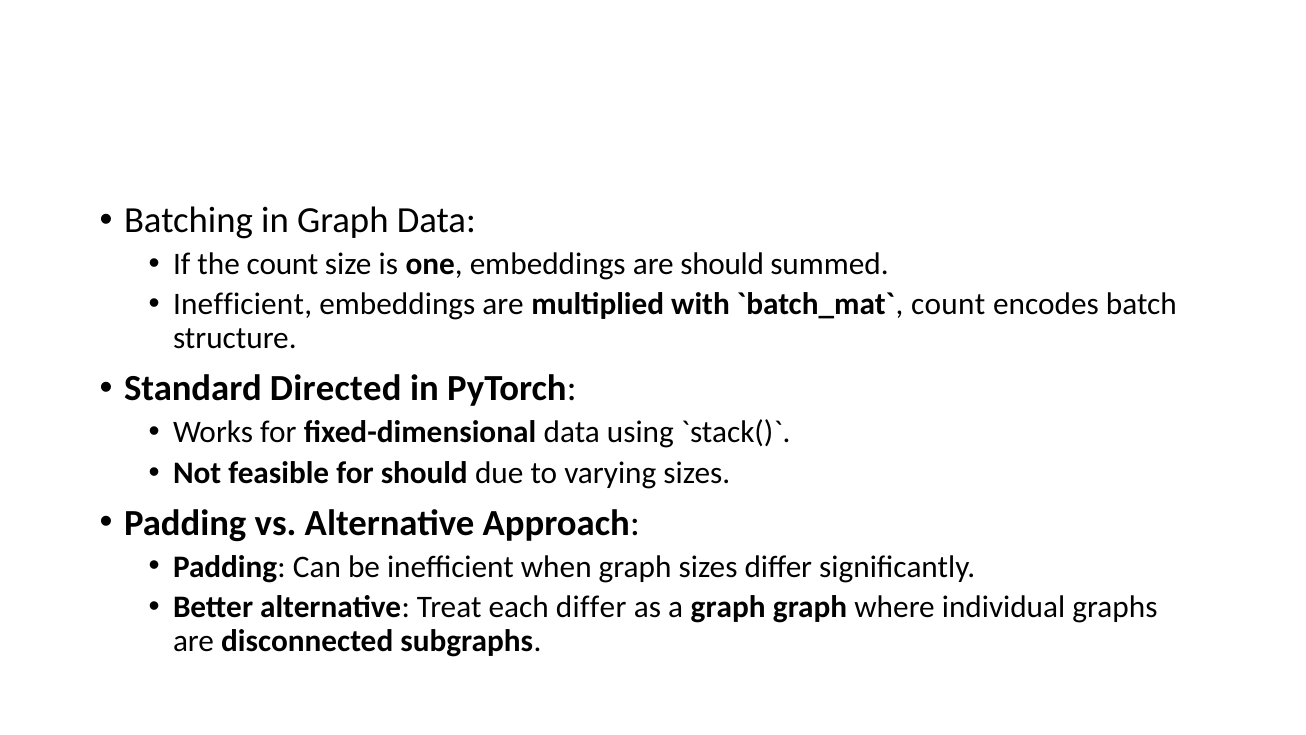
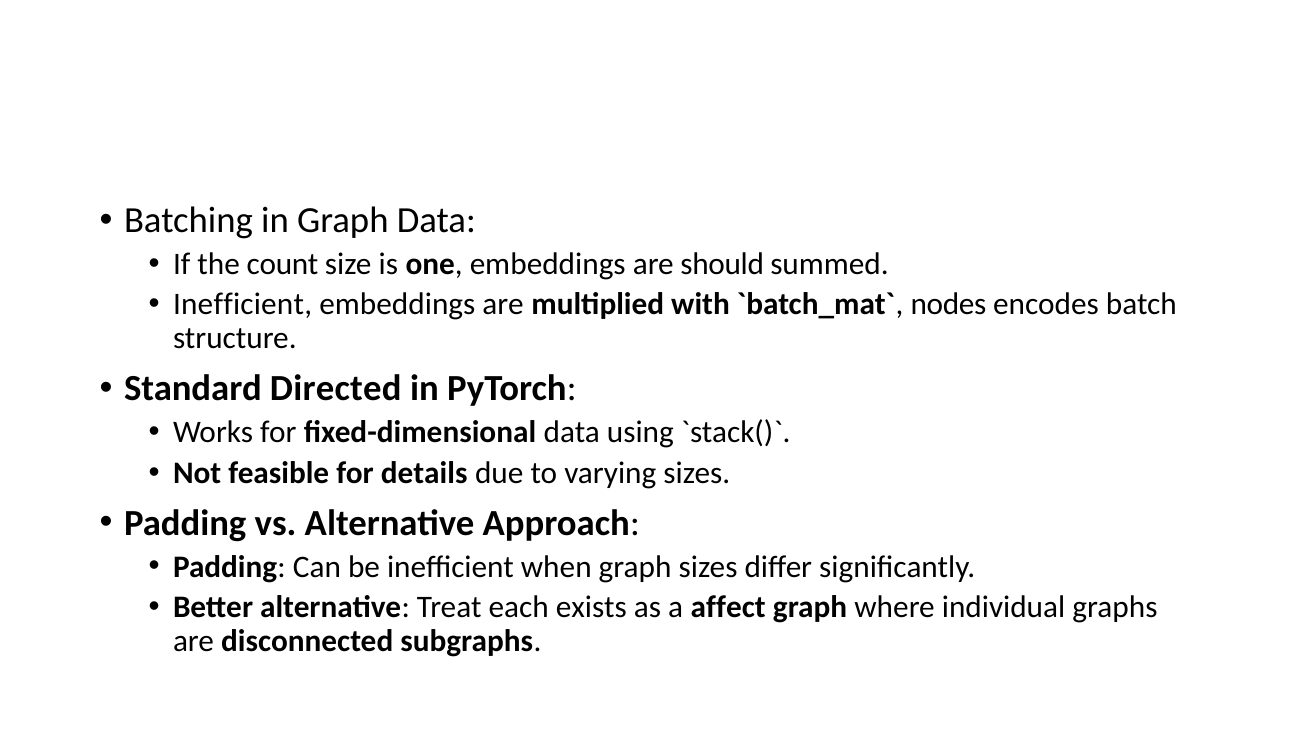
count at (948, 304): count -> nodes
for should: should -> details
each differ: differ -> exists
a graph: graph -> affect
